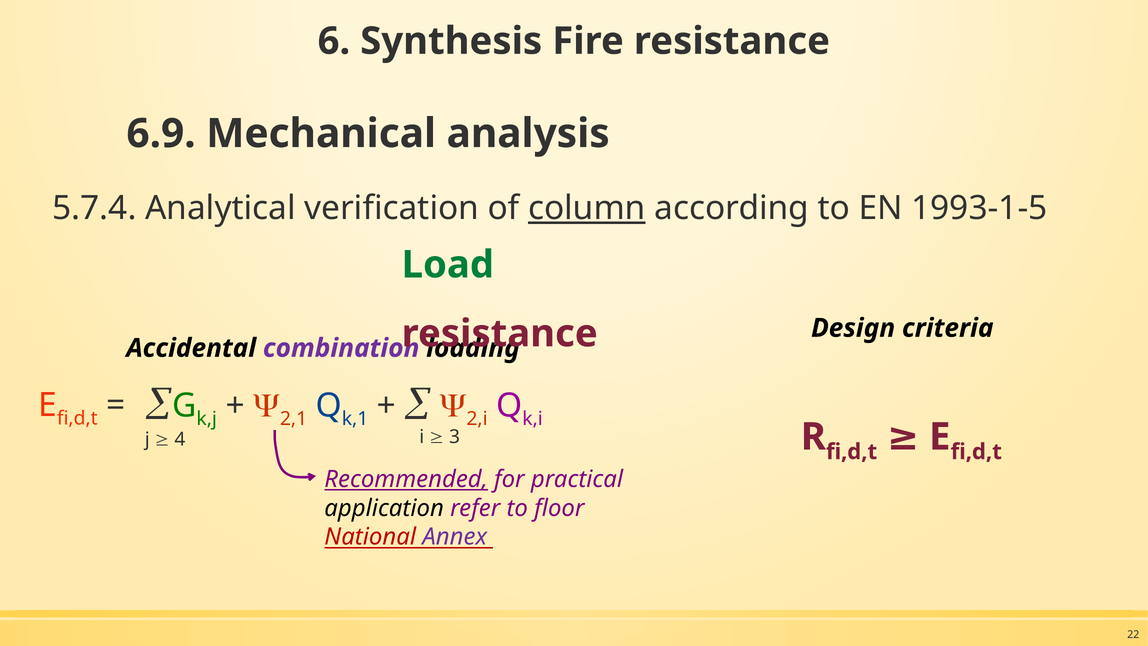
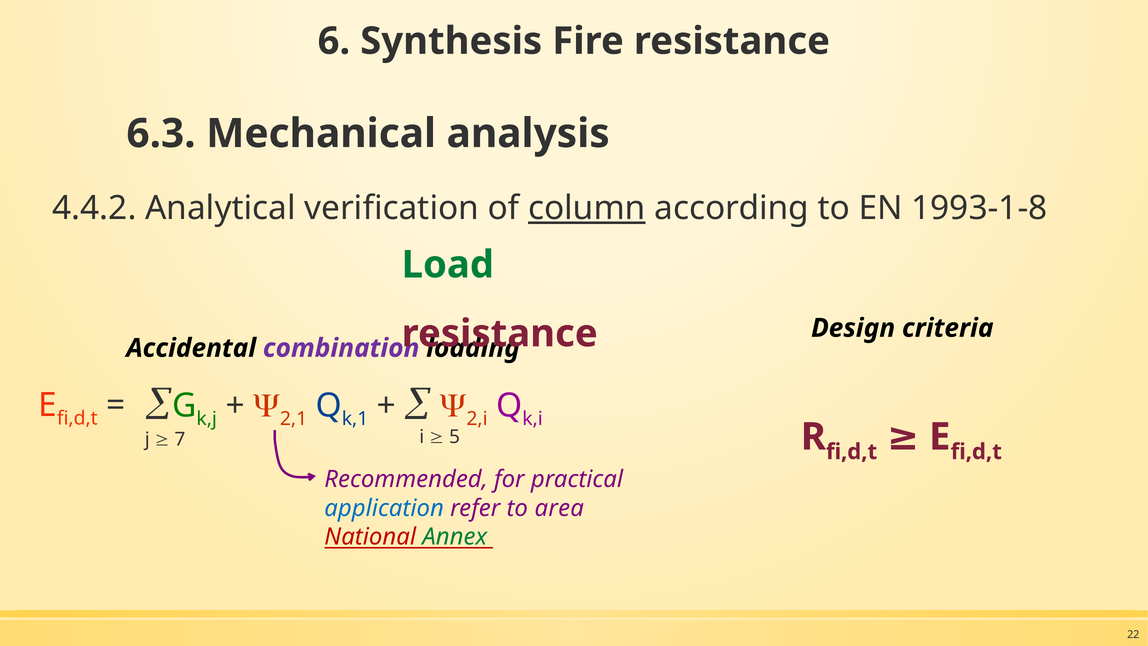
6.9: 6.9 -> 6.3
5.7.4: 5.7.4 -> 4.4.2
1993-1-5: 1993-1-5 -> 1993-1-8
4: 4 -> 7
3: 3 -> 5
Recommended underline: present -> none
application colour: black -> blue
floor: floor -> area
Annex colour: purple -> green
